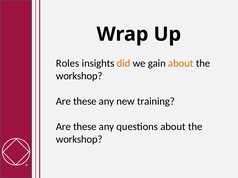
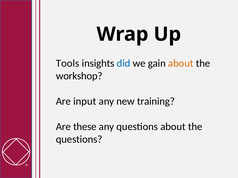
Roles: Roles -> Tools
did colour: orange -> blue
these at (85, 102): these -> input
workshop at (79, 140): workshop -> questions
